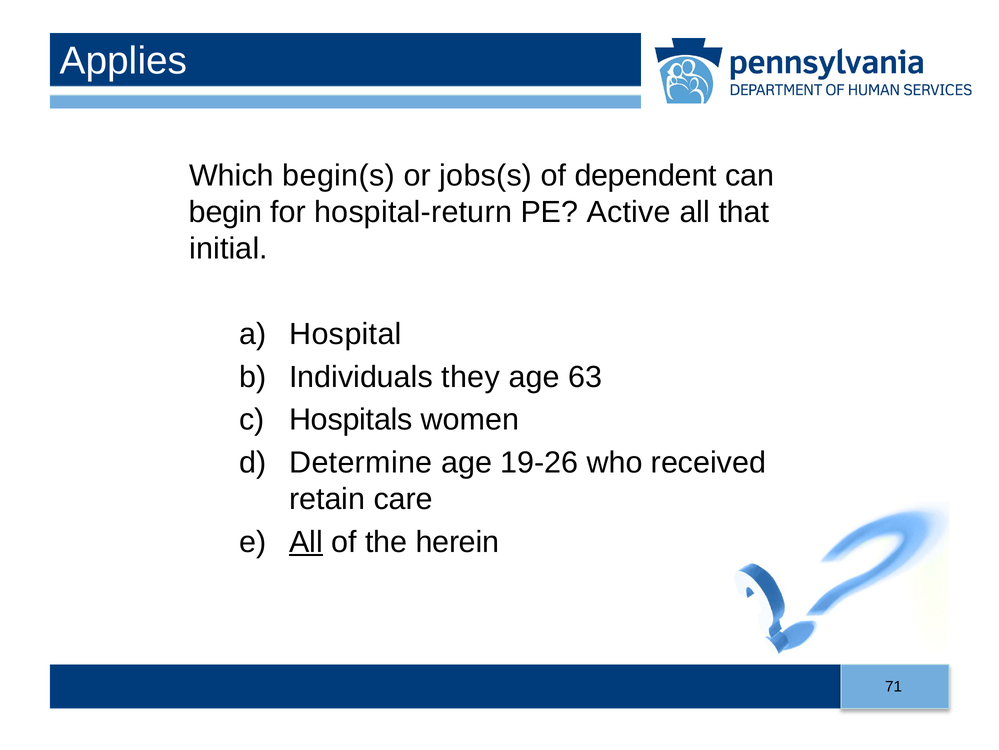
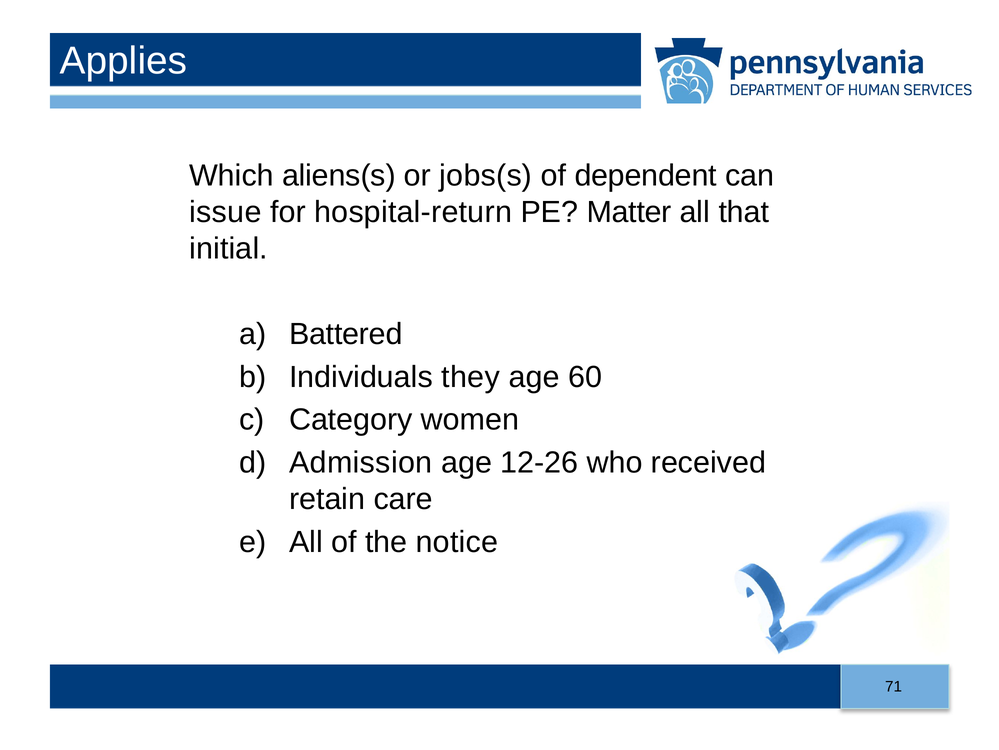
begin(s: begin(s -> aliens(s
begin: begin -> issue
Active: Active -> Matter
Hospital: Hospital -> Battered
63: 63 -> 60
Hospitals: Hospitals -> Category
Determine: Determine -> Admission
19-26: 19-26 -> 12-26
All at (306, 541) underline: present -> none
herein: herein -> notice
